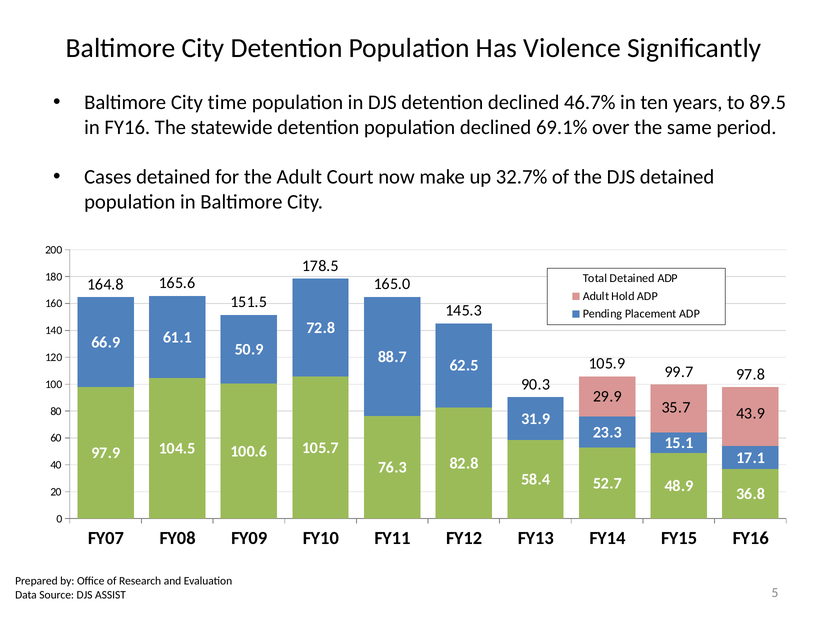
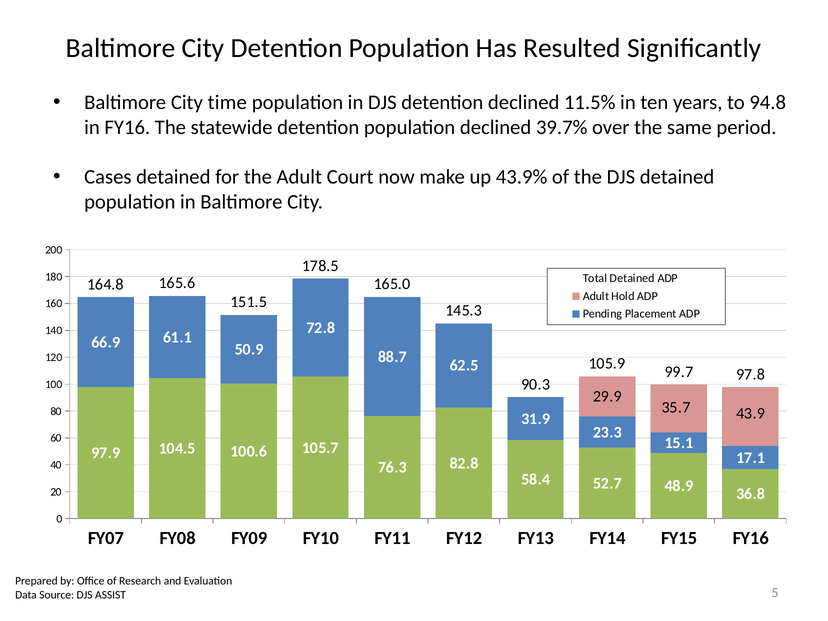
Violence: Violence -> Resulted
46.7%: 46.7% -> 11.5%
89.5: 89.5 -> 94.8
69.1%: 69.1% -> 39.7%
32.7%: 32.7% -> 43.9%
